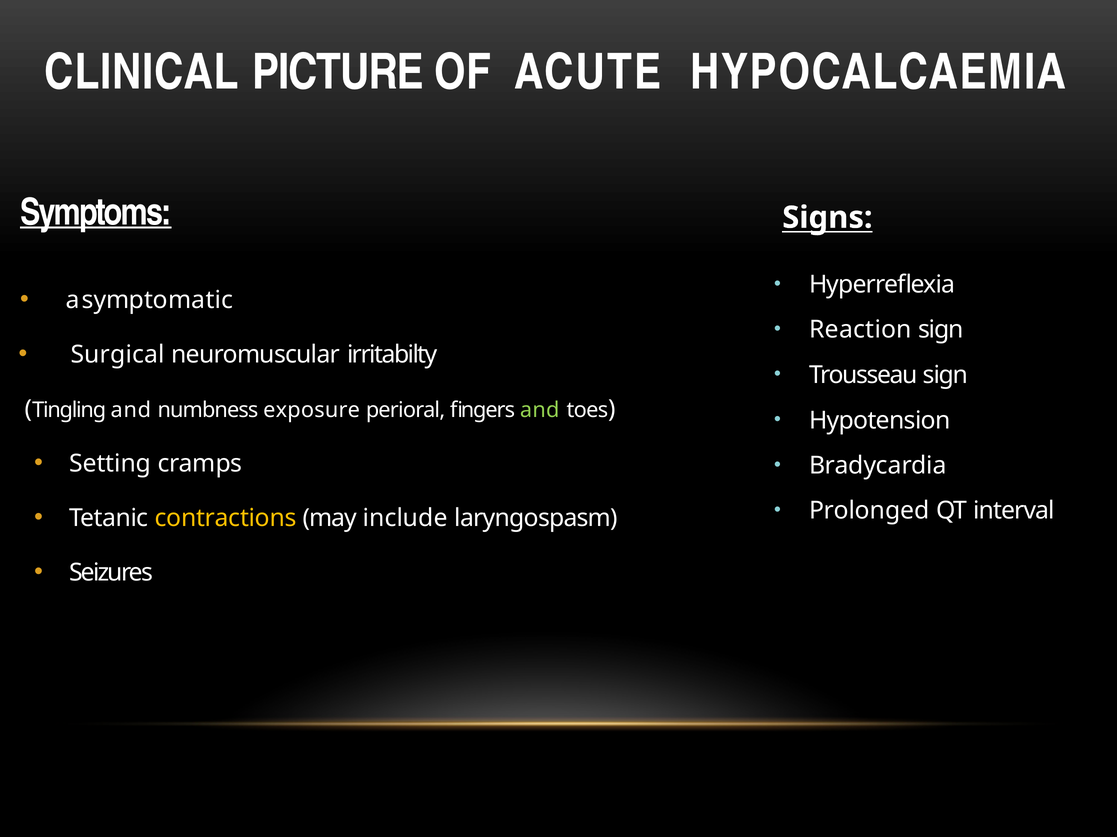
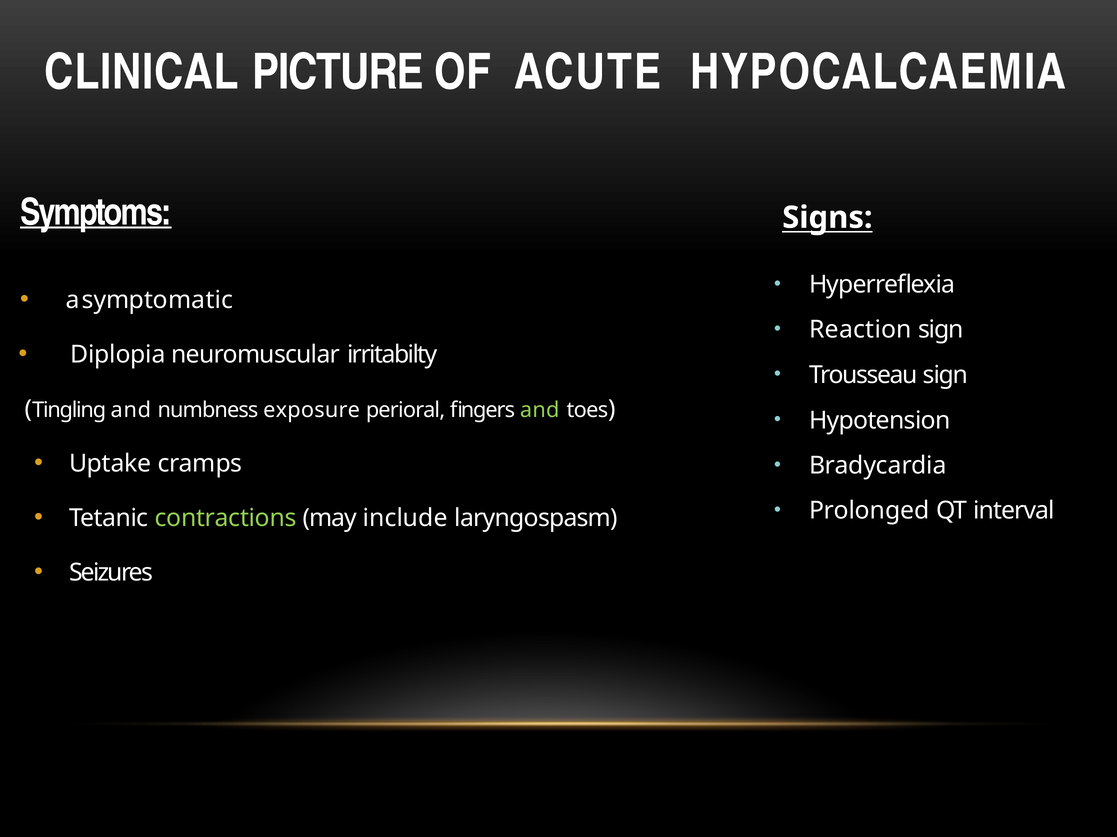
Surgical: Surgical -> Diplopia
Setting: Setting -> Uptake
contractions colour: yellow -> light green
